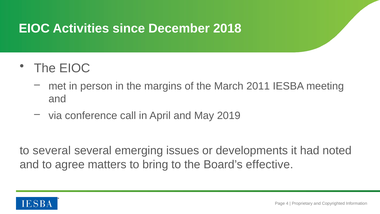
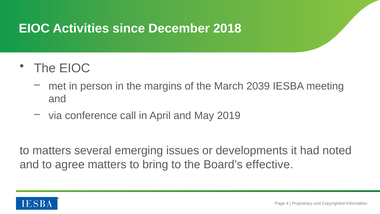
2011: 2011 -> 2039
to several: several -> matters
